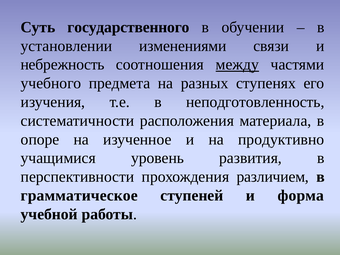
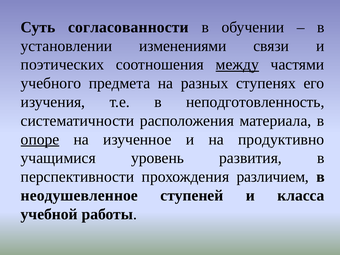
государственного: государственного -> согласованности
небрежность: небрежность -> поэтических
опоре underline: none -> present
грамматическое: грамматическое -> неодушевленное
форма: форма -> класса
